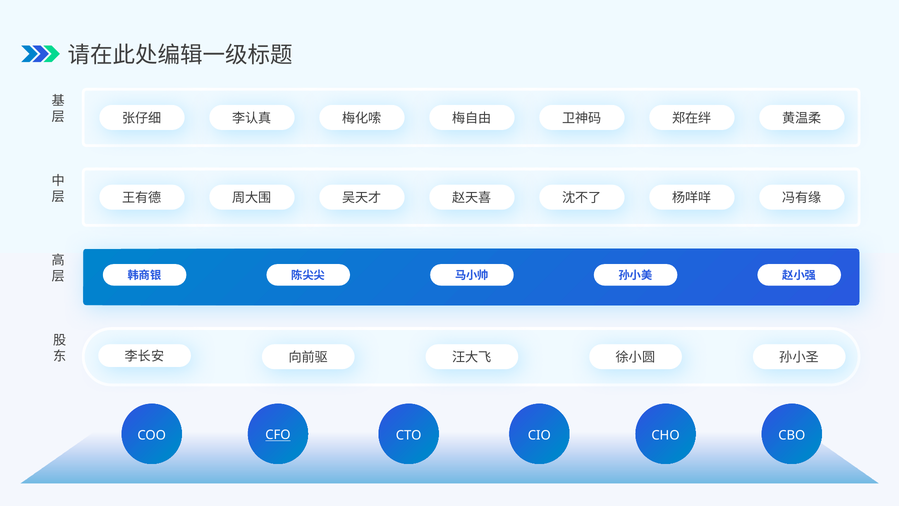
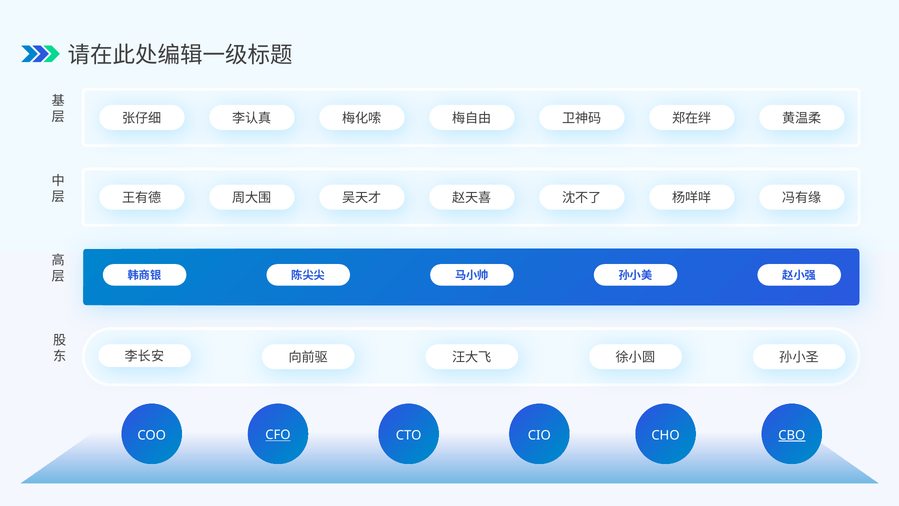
CBO underline: none -> present
